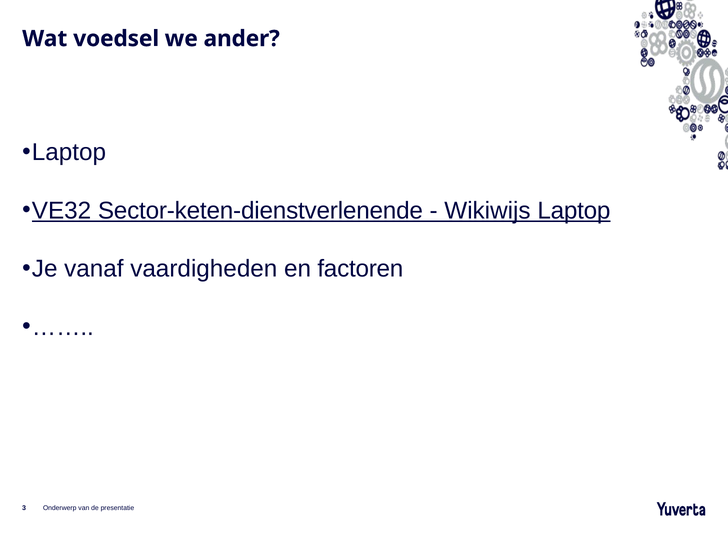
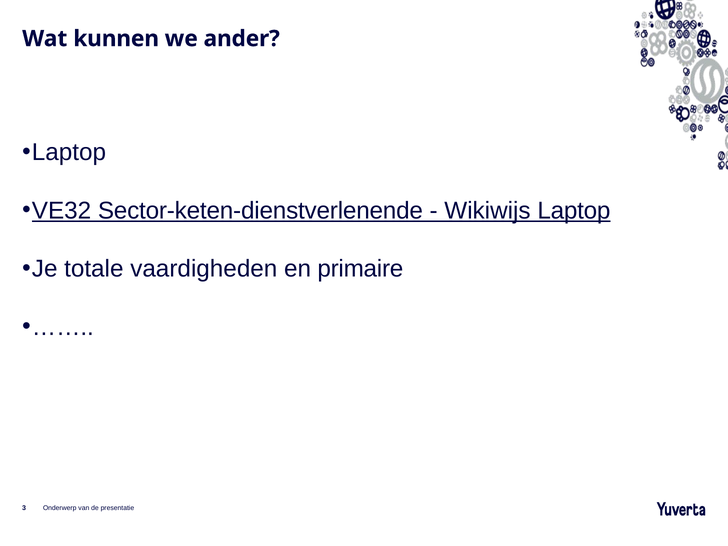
voedsel: voedsel -> kunnen
vanaf: vanaf -> totale
factoren: factoren -> primaire
